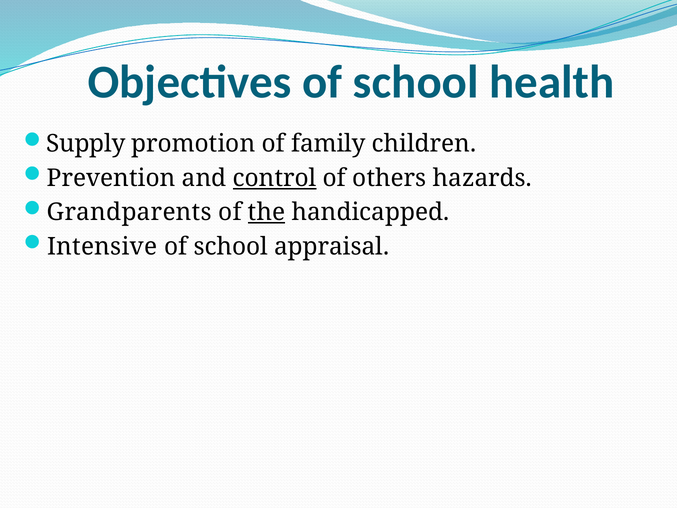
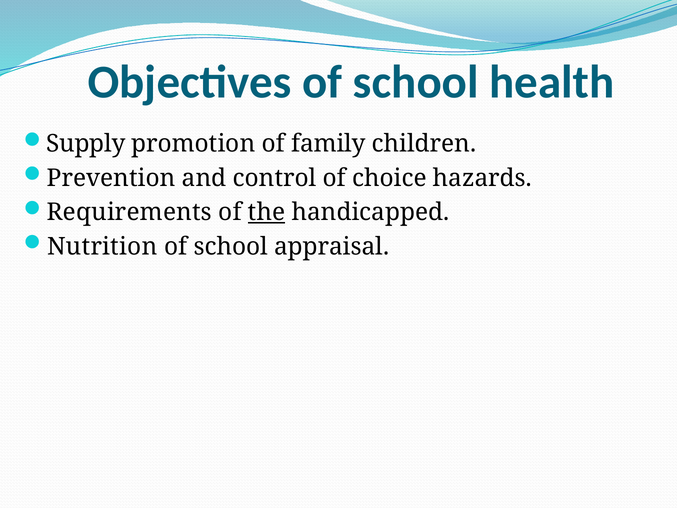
control underline: present -> none
others: others -> choice
Grandparents: Grandparents -> Requirements
Intensive: Intensive -> Nutrition
